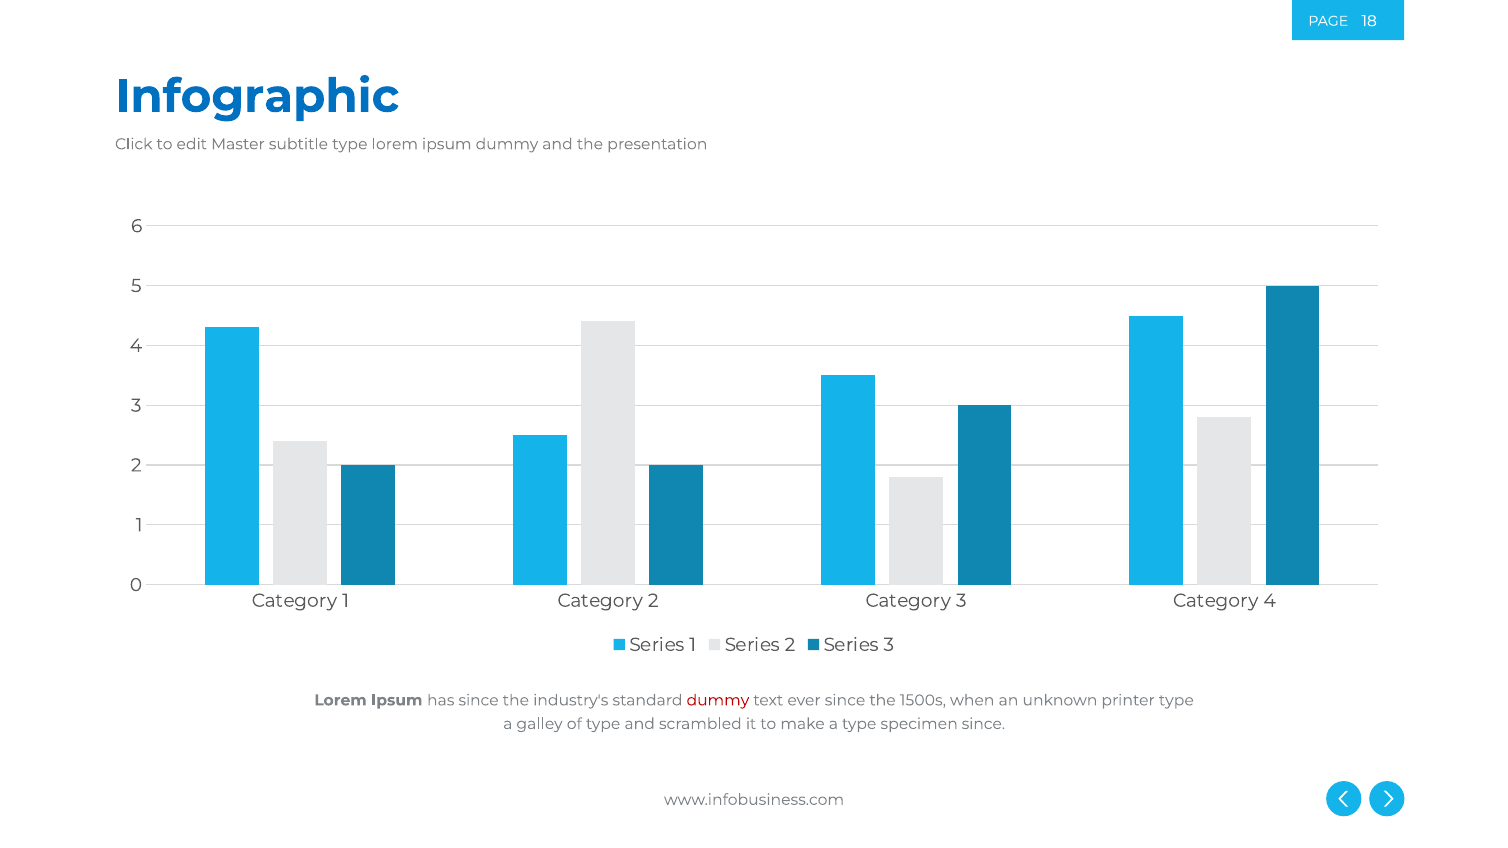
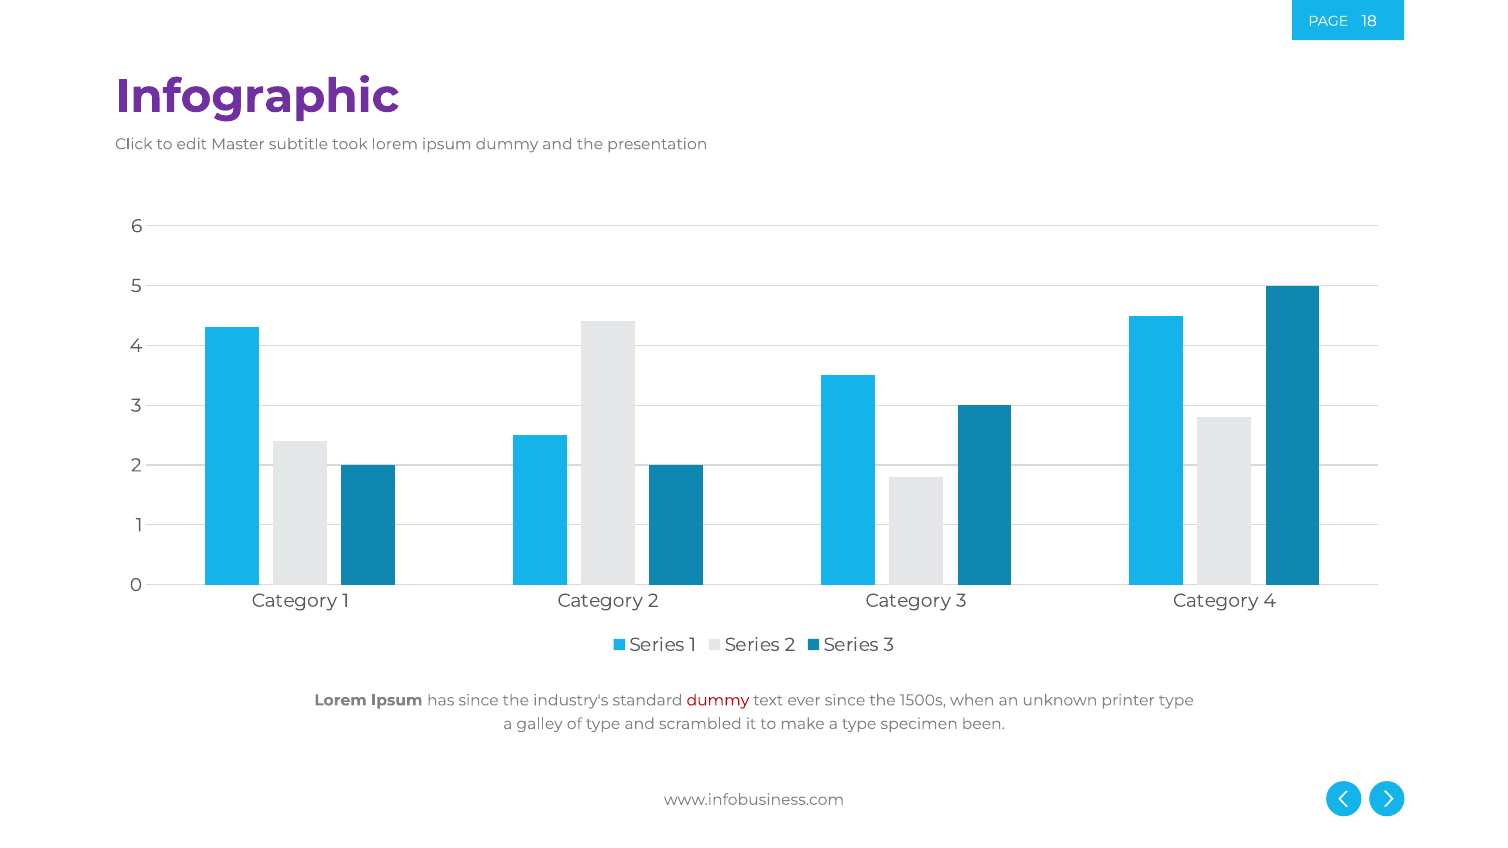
Infographic colour: blue -> purple
subtitle type: type -> took
specimen since: since -> been
